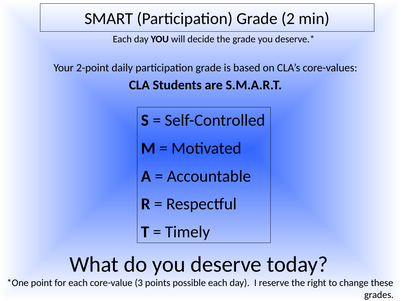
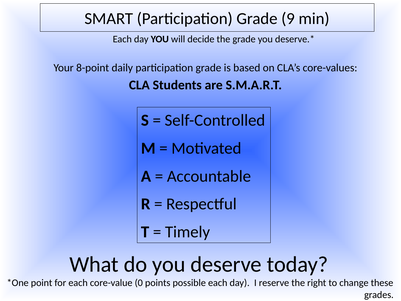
2: 2 -> 9
2-point: 2-point -> 8-point
3: 3 -> 0
